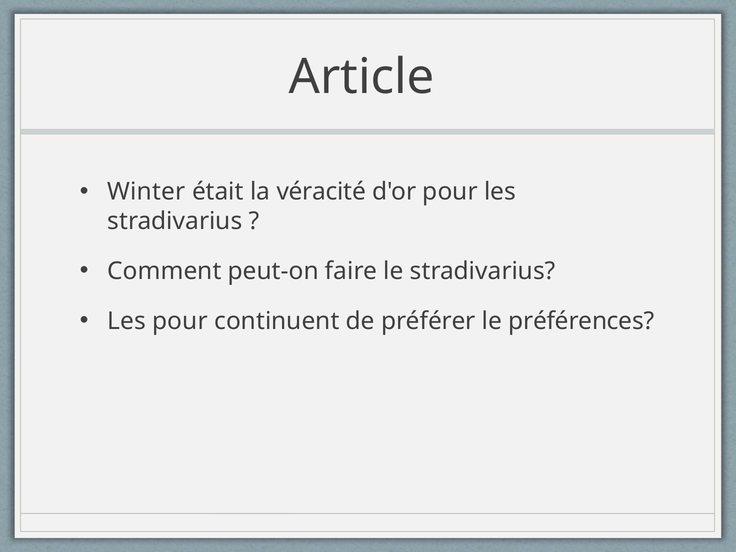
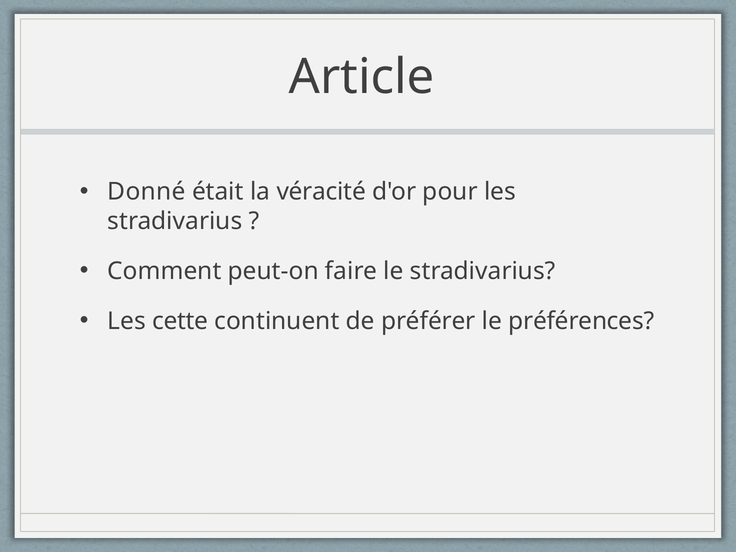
Winter: Winter -> Donné
Les pour: pour -> cette
